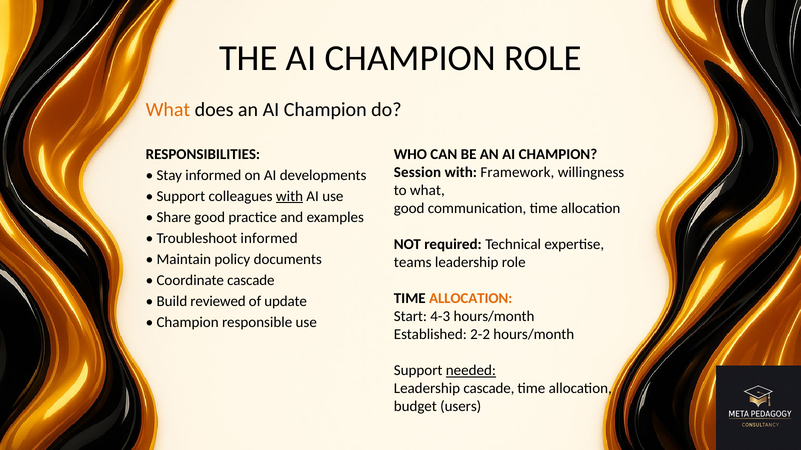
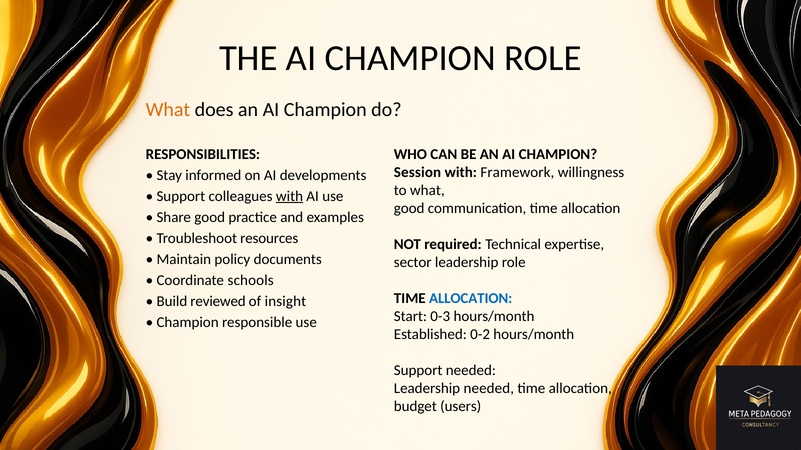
Troubleshoot informed: informed -> resources
teams: teams -> sector
Coordinate cascade: cascade -> schools
ALLOCATION at (471, 299) colour: orange -> blue
update: update -> insight
4-3: 4-3 -> 0-3
2-2: 2-2 -> 0-2
needed at (471, 371) underline: present -> none
Leadership cascade: cascade -> needed
